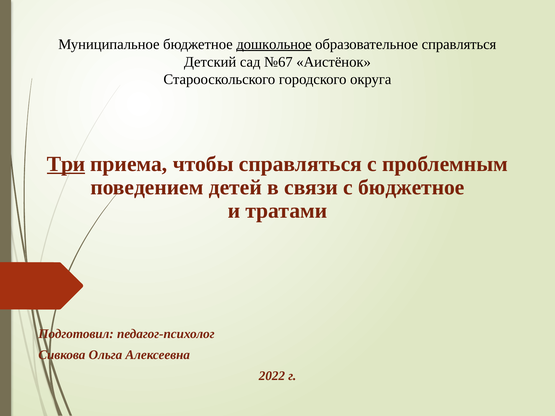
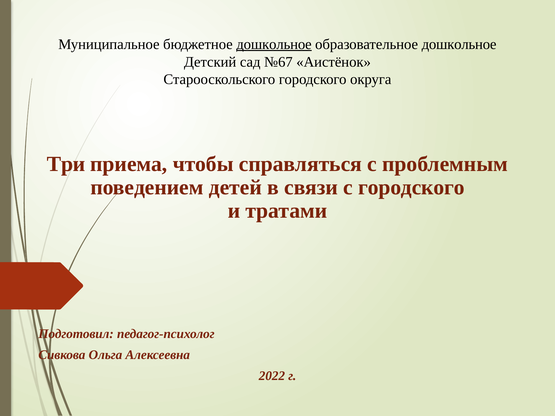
образовательное справляться: справляться -> дошкольное
Три underline: present -> none
с бюджетное: бюджетное -> городского
